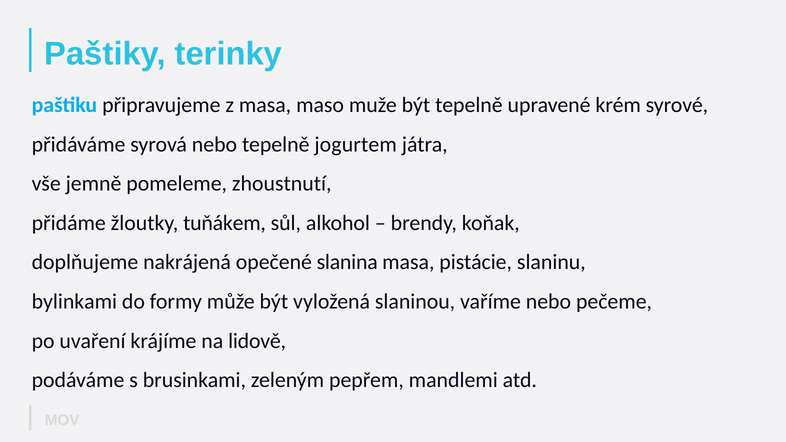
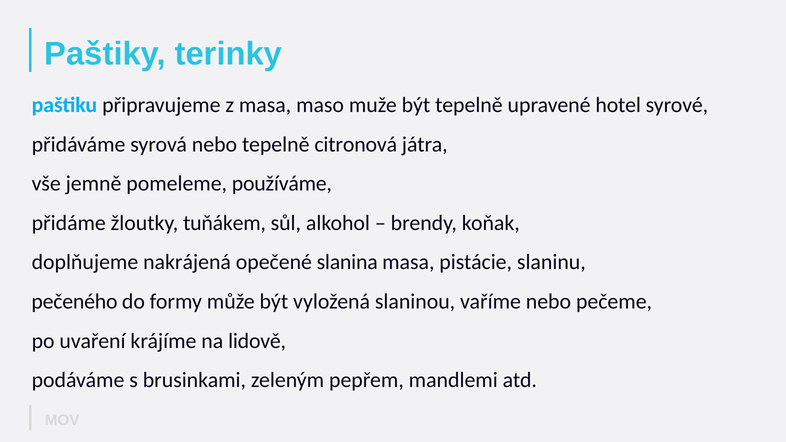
krém: krém -> hotel
jogurtem: jogurtem -> citronová
zhoustnutí: zhoustnutí -> používáme
bylinkami: bylinkami -> pečeného
